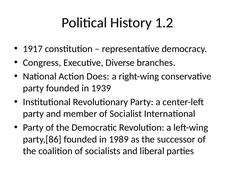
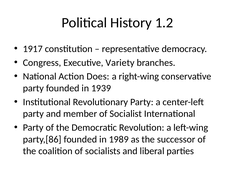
Diverse: Diverse -> Variety
